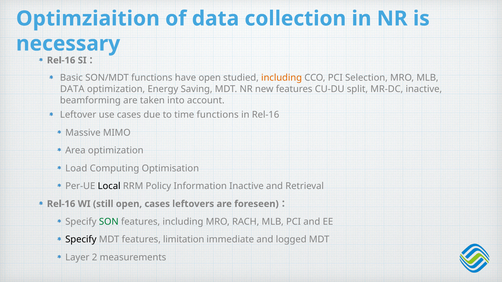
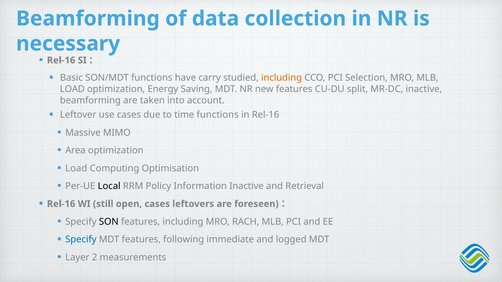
Optimziaition at (88, 19): Optimziaition -> Beamforming
have open: open -> carry
DATA at (72, 89): DATA -> LOAD
SON colour: green -> black
Specify at (81, 240) colour: black -> blue
limitation: limitation -> following
